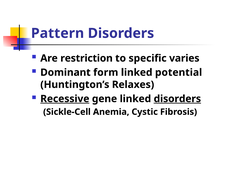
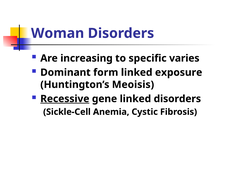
Pattern: Pattern -> Woman
restriction: restriction -> increasing
potential: potential -> exposure
Relaxes: Relaxes -> Meoisis
disorders at (177, 99) underline: present -> none
